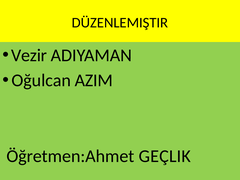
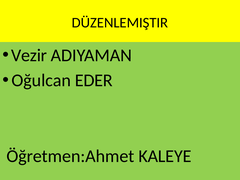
AZIM: AZIM -> EDER
GEÇLIK: GEÇLIK -> KALEYE
